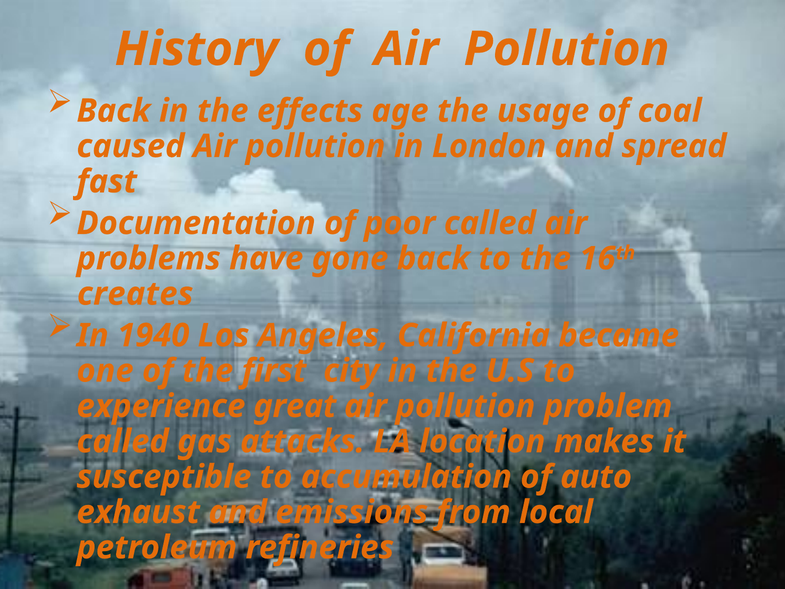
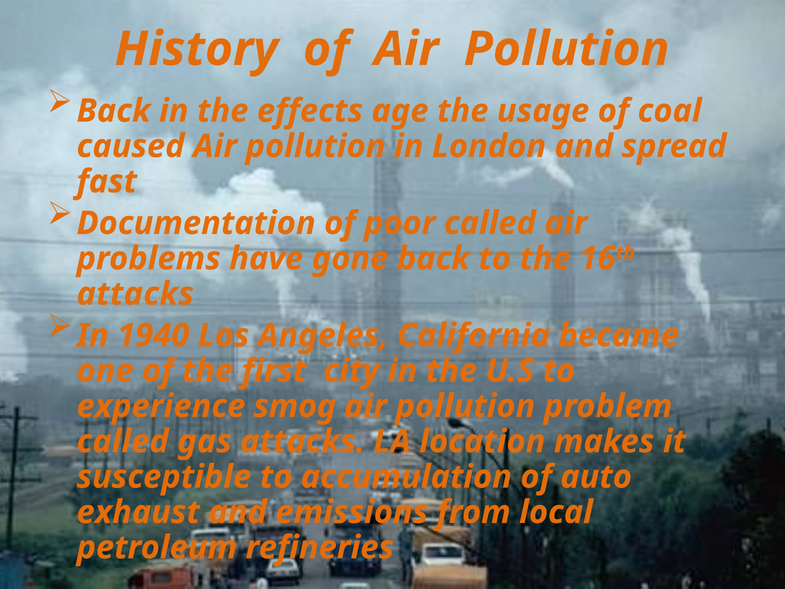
creates at (135, 294): creates -> attacks
great: great -> smog
